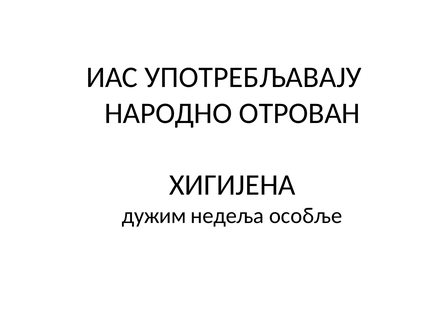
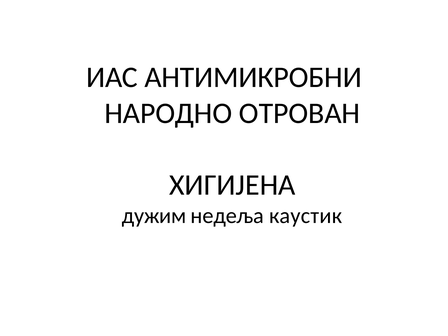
УПОТРЕБЉАВАЈУ: УПОТРЕБЉАВАЈУ -> АНТИМИКРОБНИ
особље: особље -> каустик
